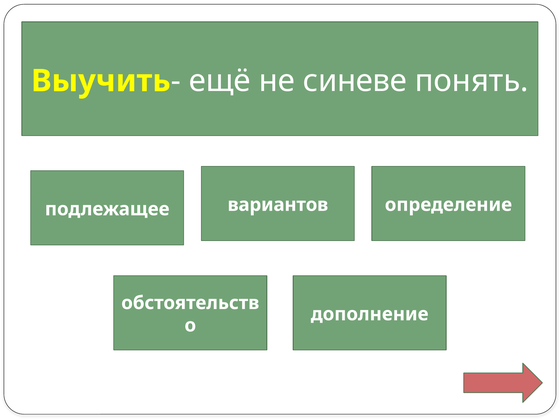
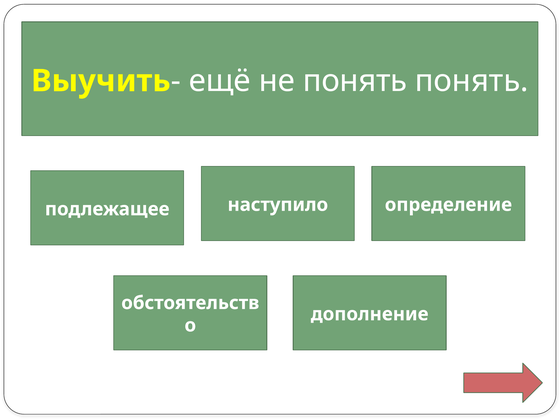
не синеве: синеве -> понять
вариантов: вариантов -> наступило
